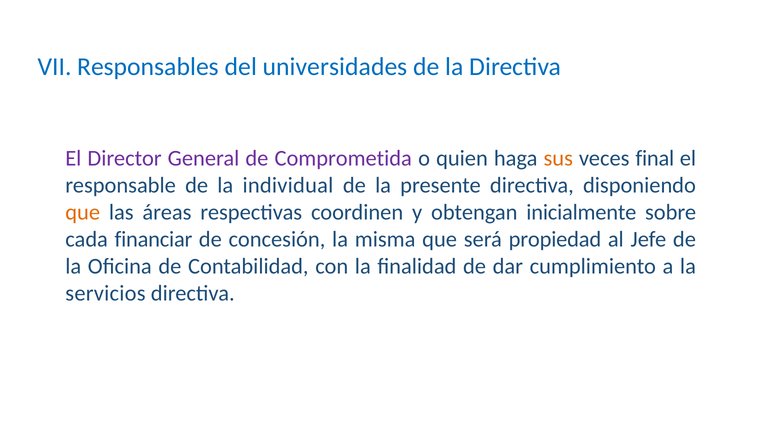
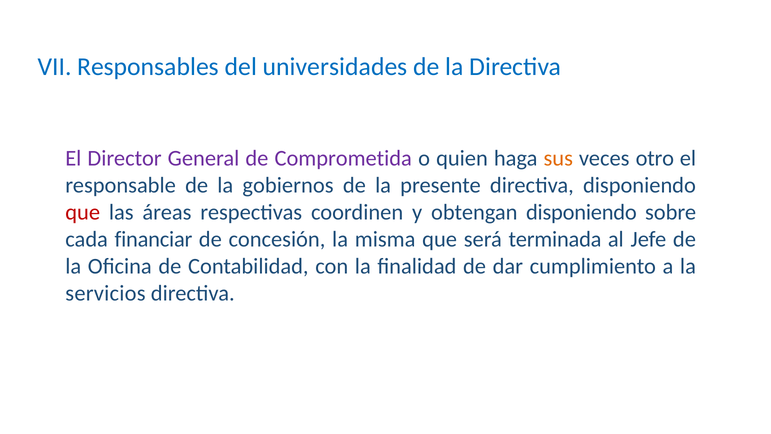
final: final -> otro
individual: individual -> gobiernos
que at (83, 212) colour: orange -> red
obtengan inicialmente: inicialmente -> disponiendo
propiedad: propiedad -> terminada
